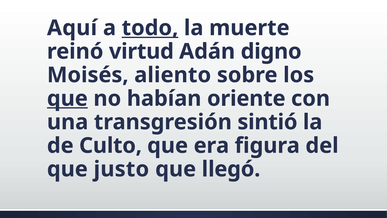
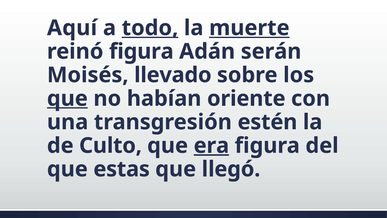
muerte underline: none -> present
reinó virtud: virtud -> figura
digno: digno -> serán
aliento: aliento -> llevado
sintió: sintió -> estén
era underline: none -> present
justo: justo -> estas
